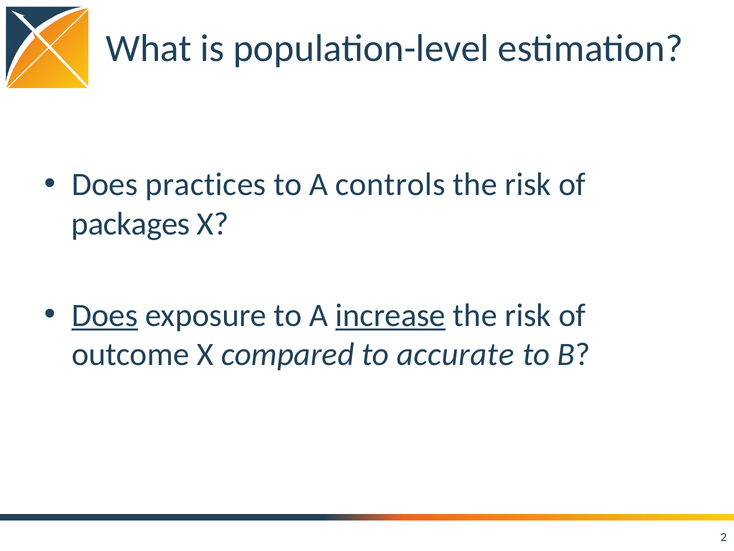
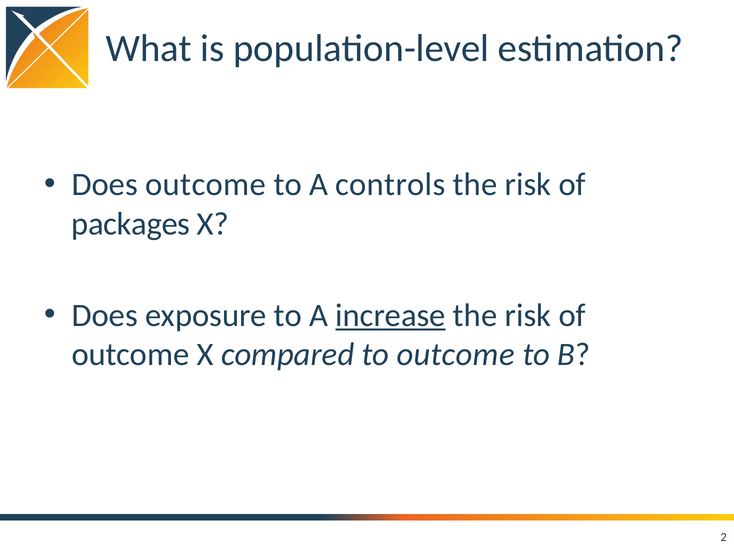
Does practices: practices -> outcome
Does at (105, 315) underline: present -> none
to accurate: accurate -> outcome
